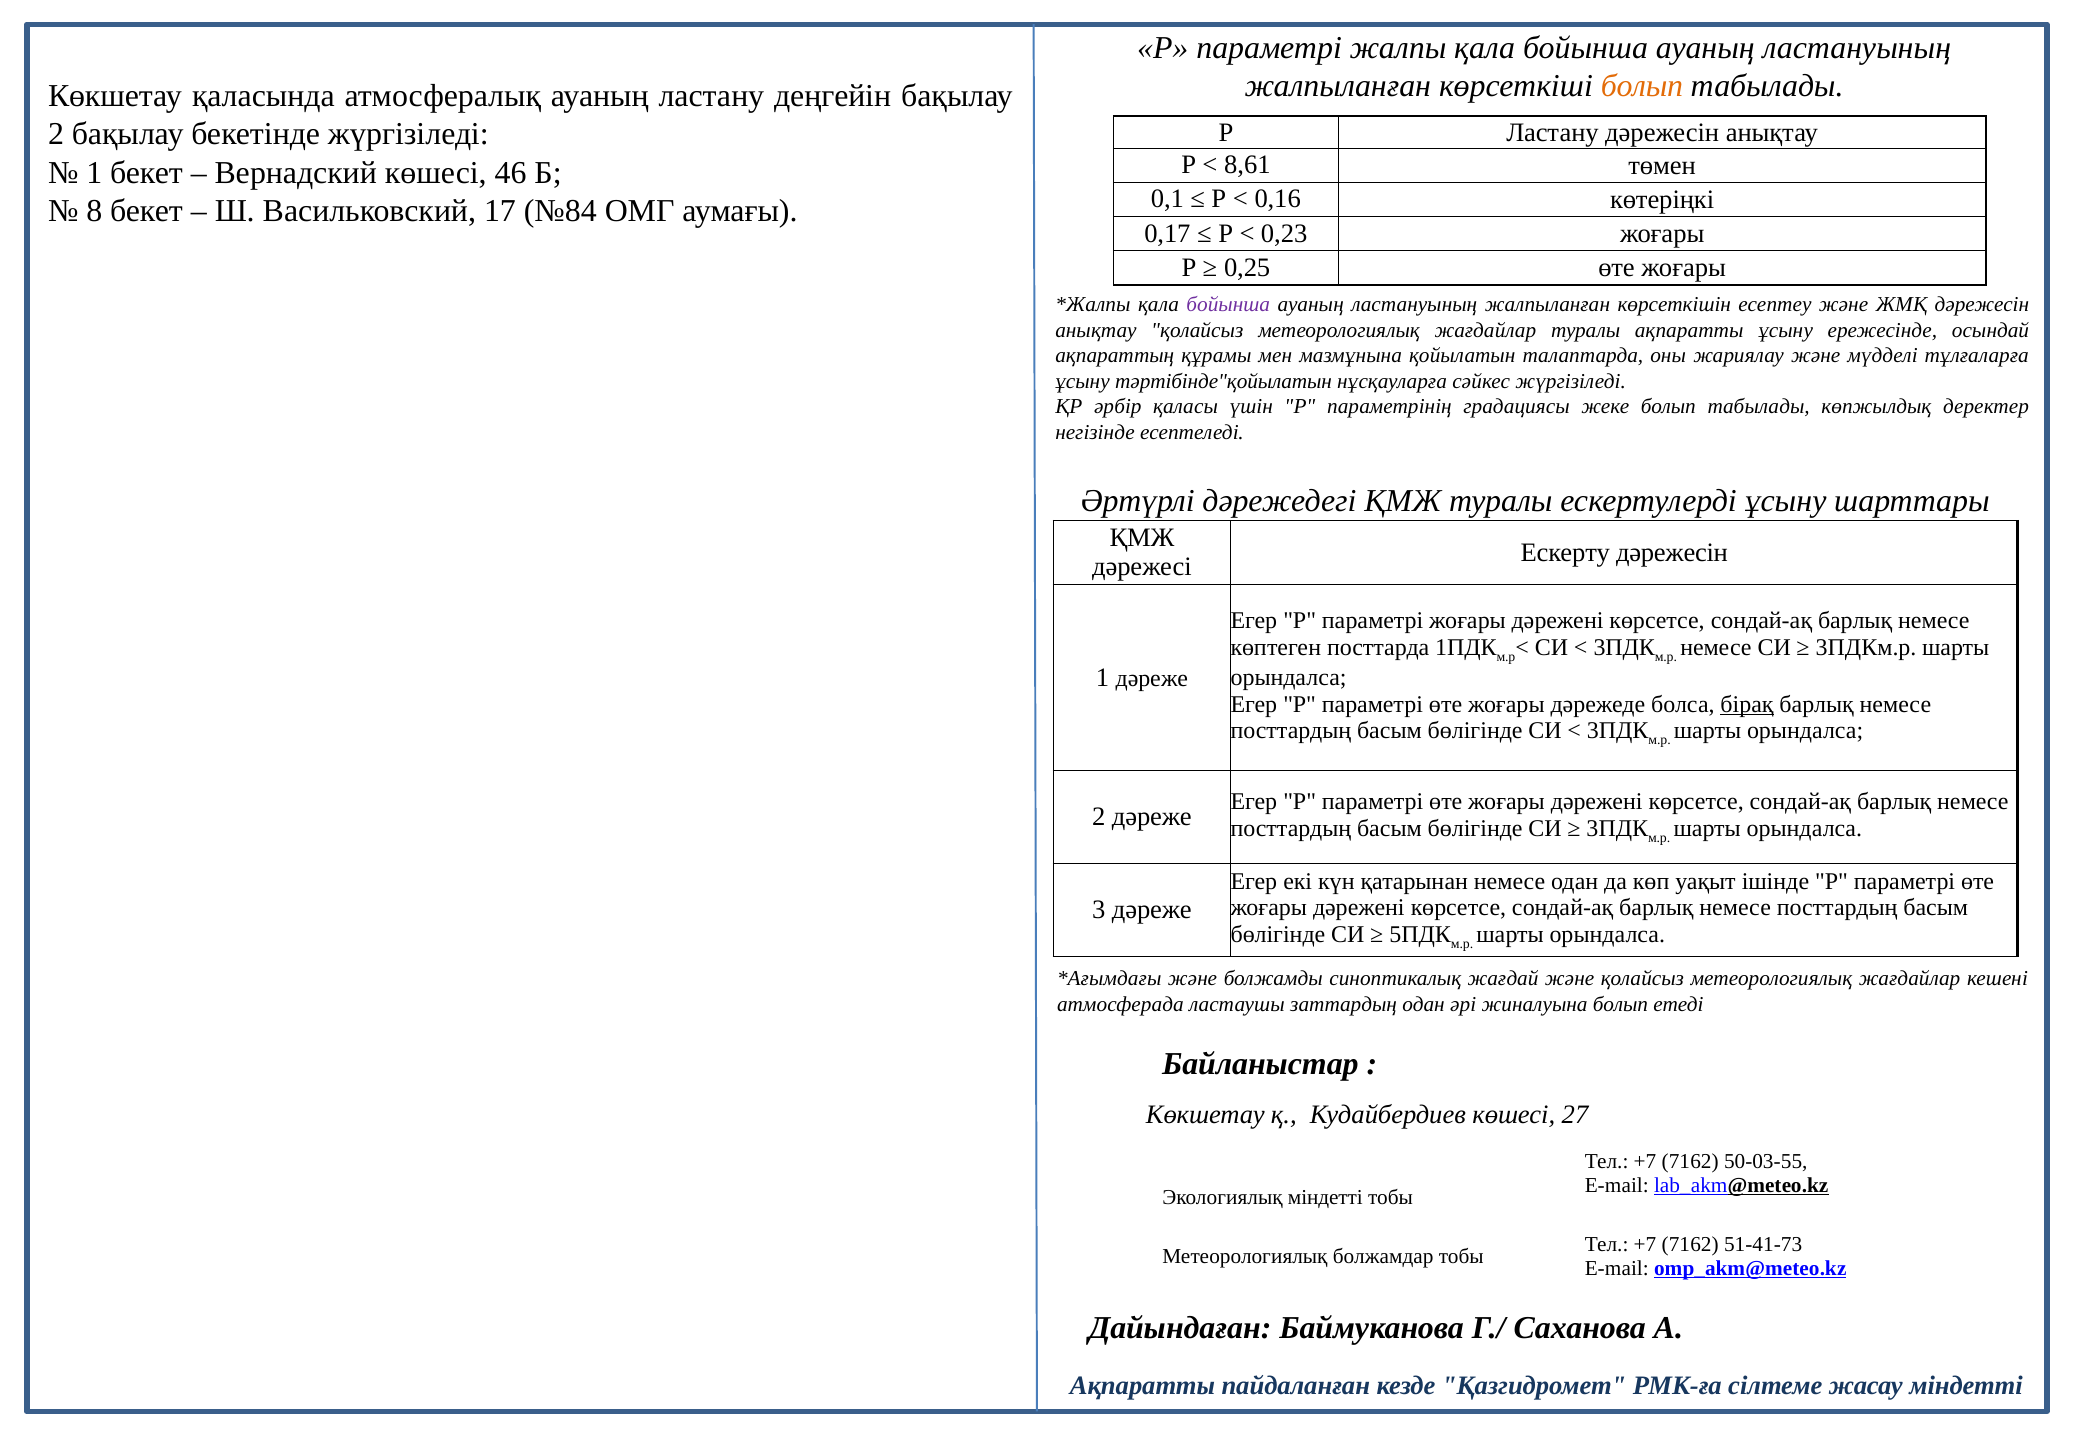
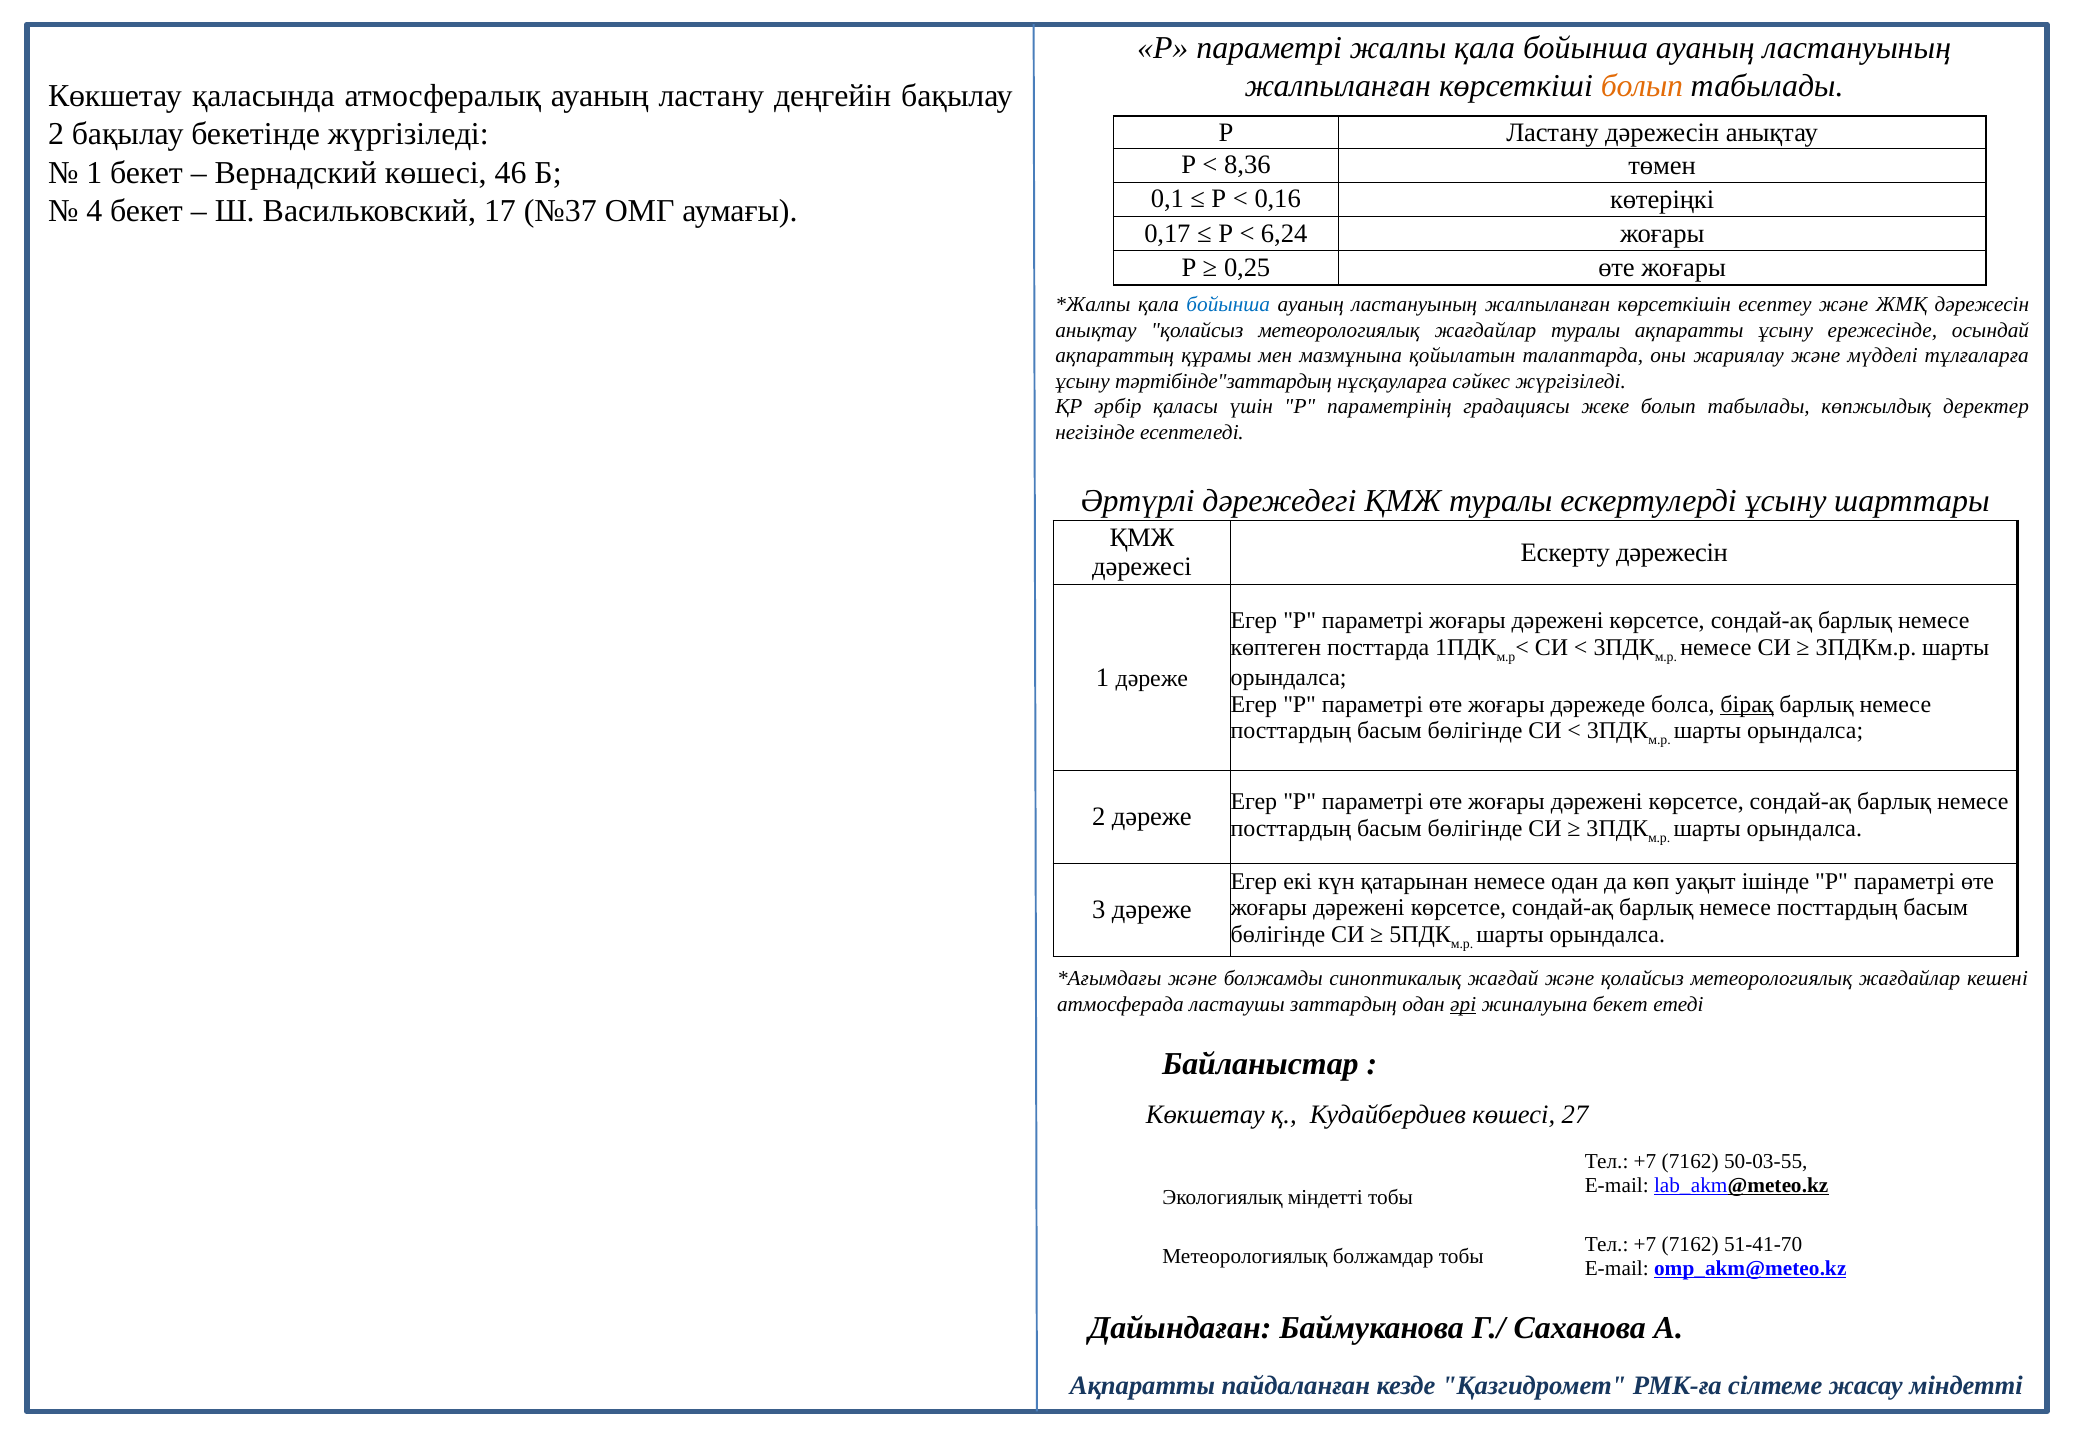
8,61: 8,61 -> 8,36
8: 8 -> 4
№84: №84 -> №37
0,23: 0,23 -> 6,24
бойынша at (1228, 305) colour: purple -> blue
тәртібінде"қойылатын: тәртібінде"қойылатын -> тәртібінде"заттардың
әрі underline: none -> present
жиналуына болып: болып -> бекет
51-41-73: 51-41-73 -> 51-41-70
